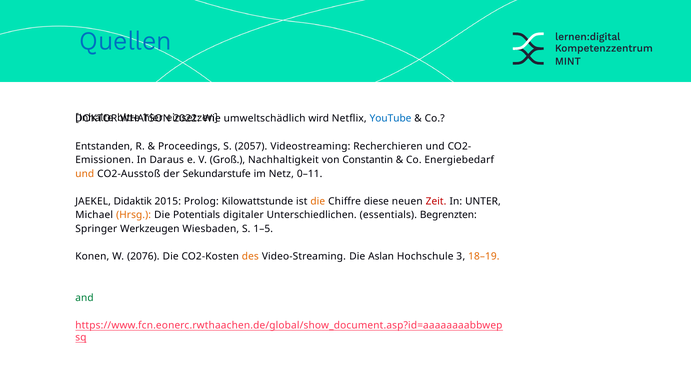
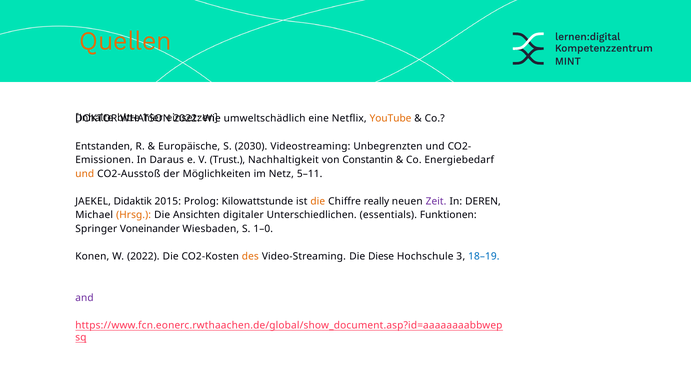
Quellen colour: blue -> orange
wird: wird -> eine
YouTube colour: blue -> orange
Proceedings: Proceedings -> Europäische
2057: 2057 -> 2030
Recherchieren: Recherchieren -> Unbegrenzten
Groß: Groß -> Trust
Sekundarstufe: Sekundarstufe -> Möglichkeiten
0–11: 0–11 -> 5–11
diese: diese -> really
Zeit colour: red -> purple
UNTER: UNTER -> DEREN
Potentials: Potentials -> Ansichten
Begrenzten: Begrenzten -> Funktionen
Werkzeugen: Werkzeugen -> Voneinander
1–5: 1–5 -> 1–0
W 2076: 2076 -> 2022
Aslan: Aslan -> Diese
18–19 colour: orange -> blue
and colour: green -> purple
